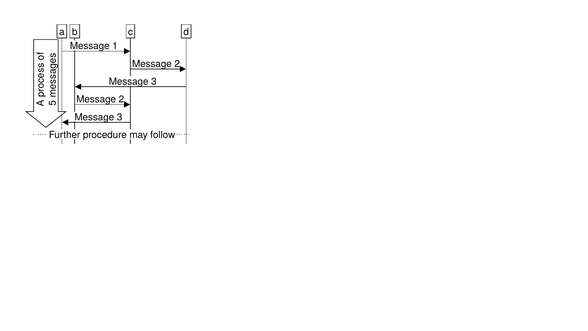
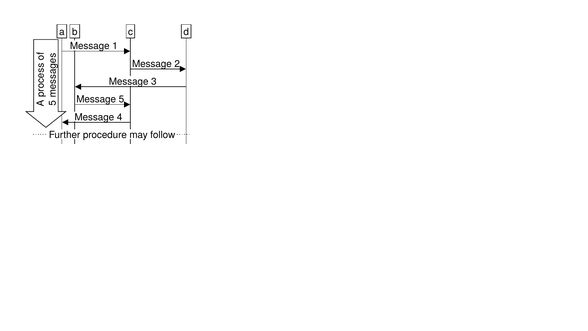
2 at (121, 99): 2 -> 5
3 at (120, 117): 3 -> 4
